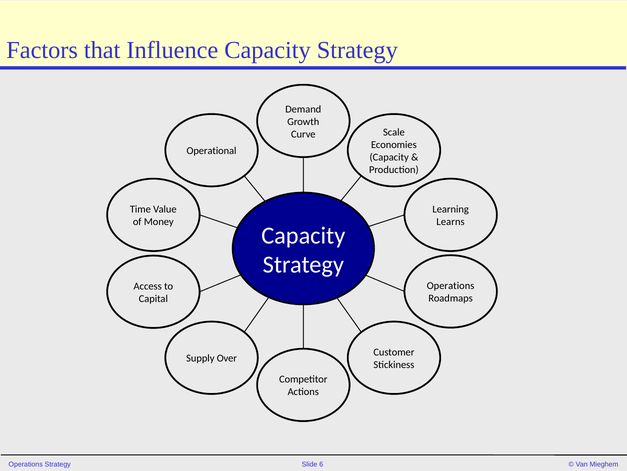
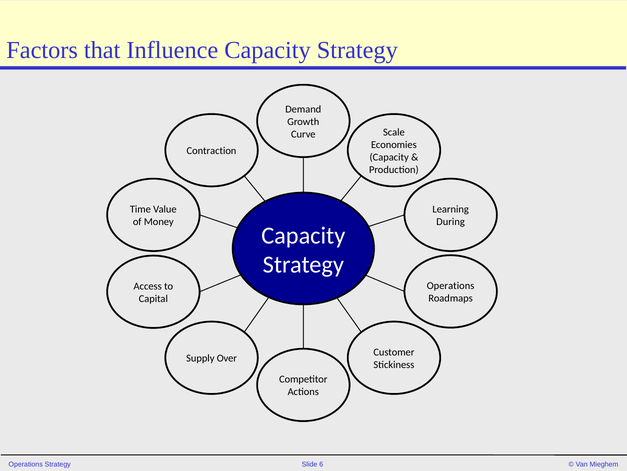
Operational: Operational -> Contraction
Learns: Learns -> During
